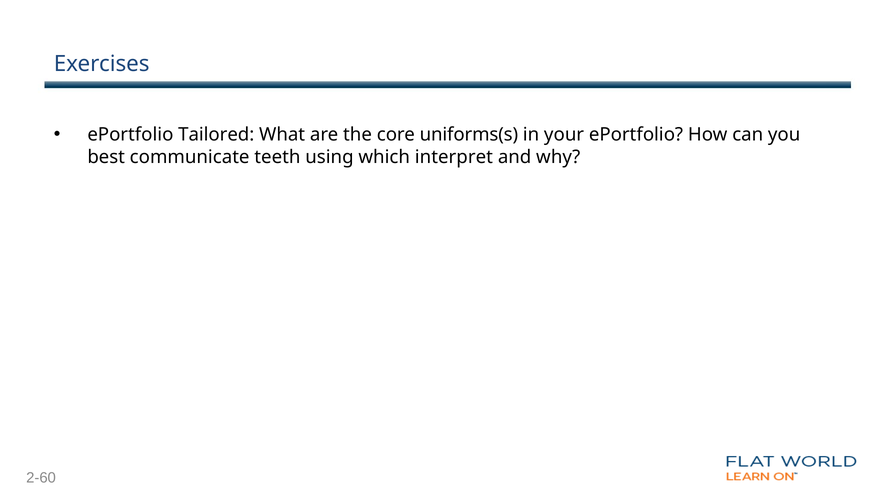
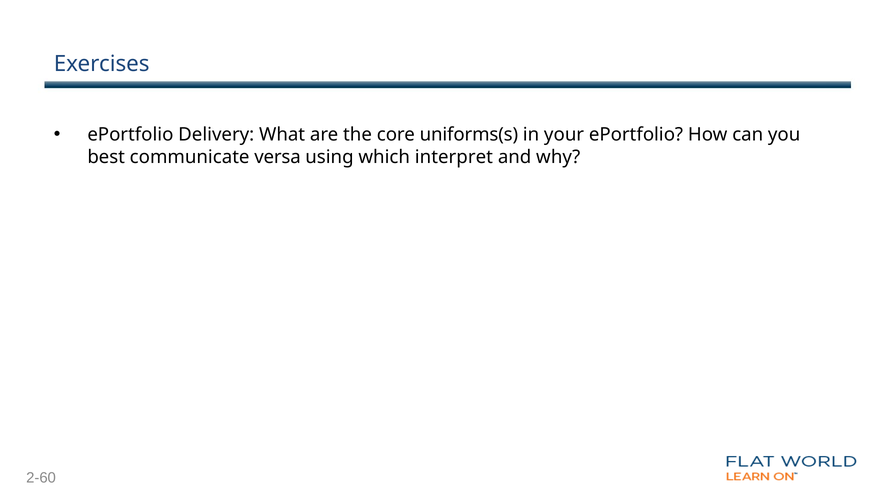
Tailored: Tailored -> Delivery
teeth: teeth -> versa
